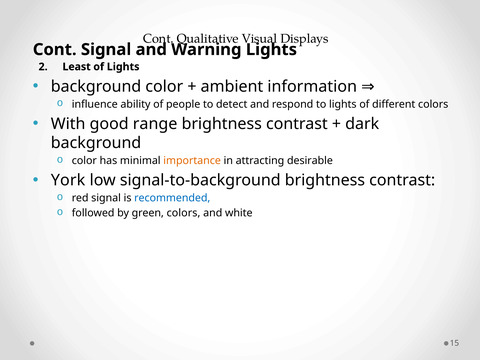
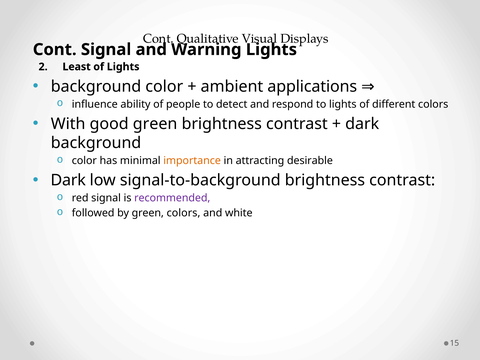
information: information -> applications
good range: range -> green
York at (68, 180): York -> Dark
recommended colour: blue -> purple
